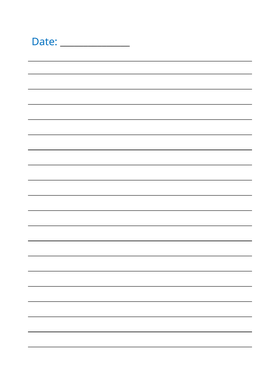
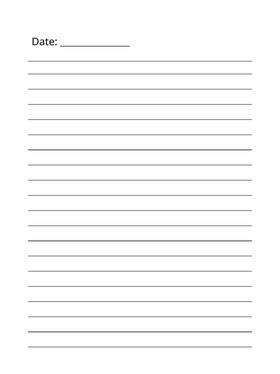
Date colour: blue -> black
